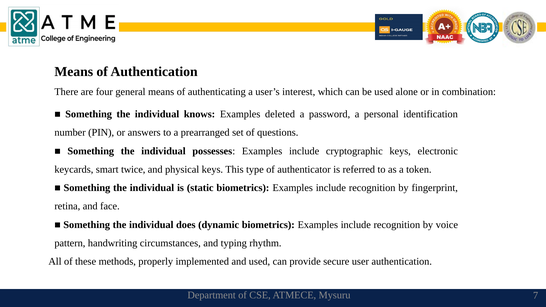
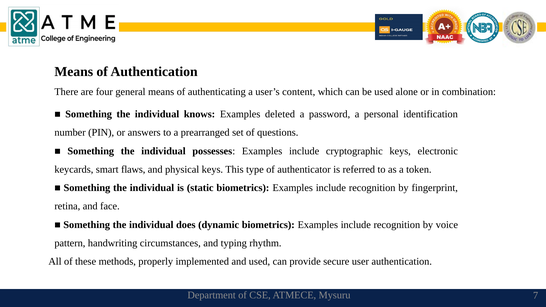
interest: interest -> content
twice: twice -> flaws
